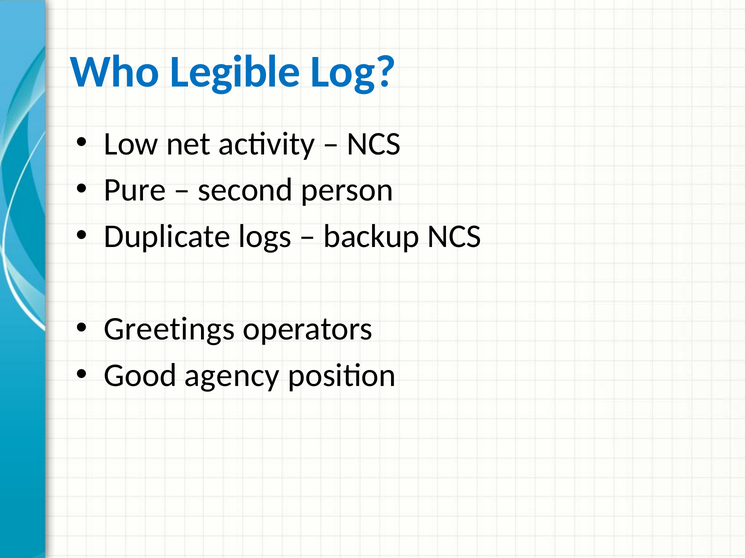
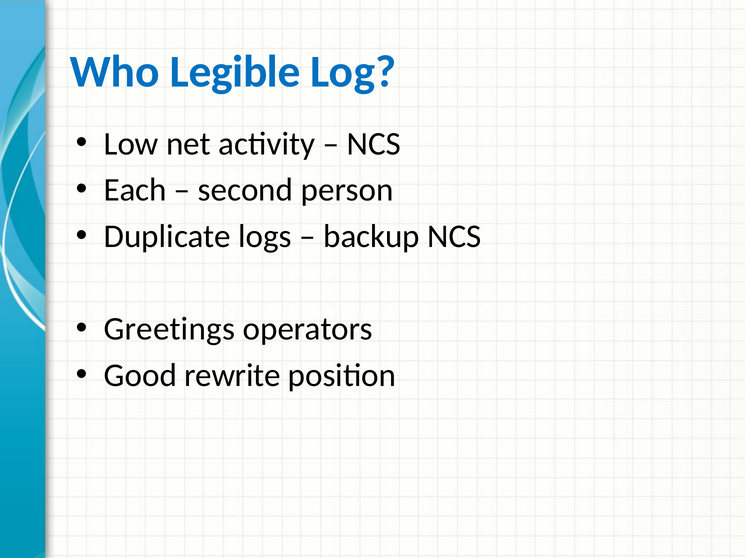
Pure: Pure -> Each
agency: agency -> rewrite
